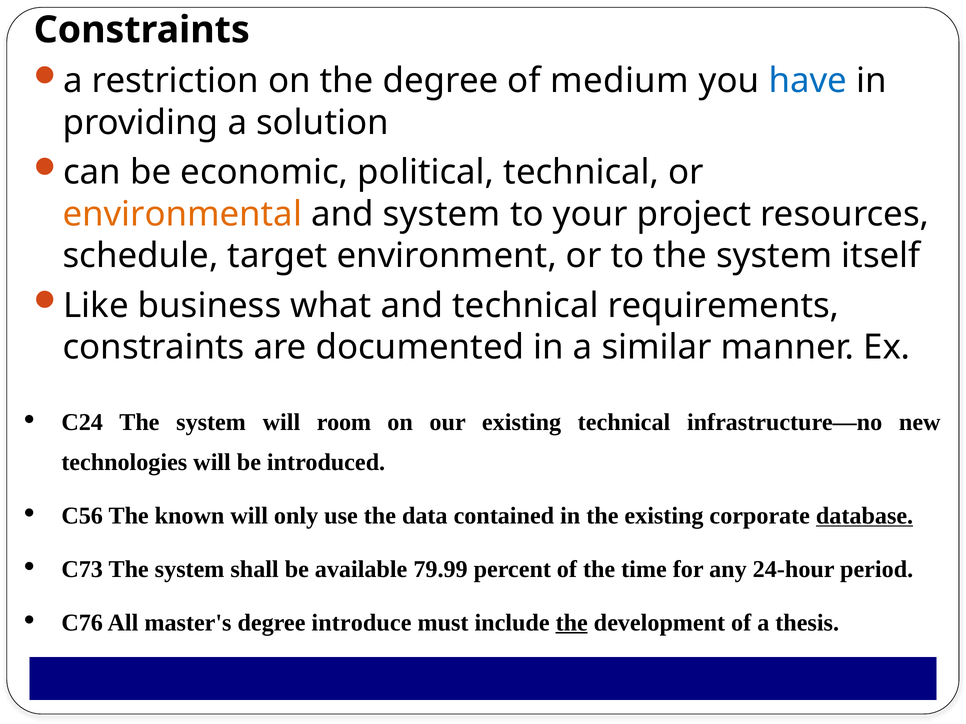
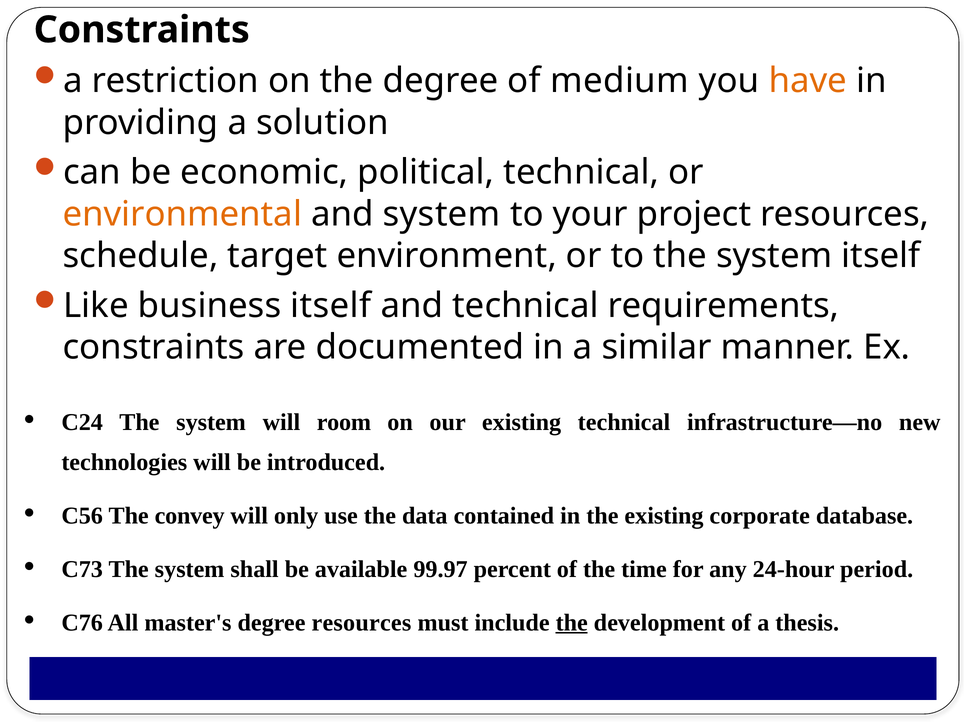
have colour: blue -> orange
business what: what -> itself
known: known -> convey
database underline: present -> none
79.99: 79.99 -> 99.97
degree introduce: introduce -> resources
